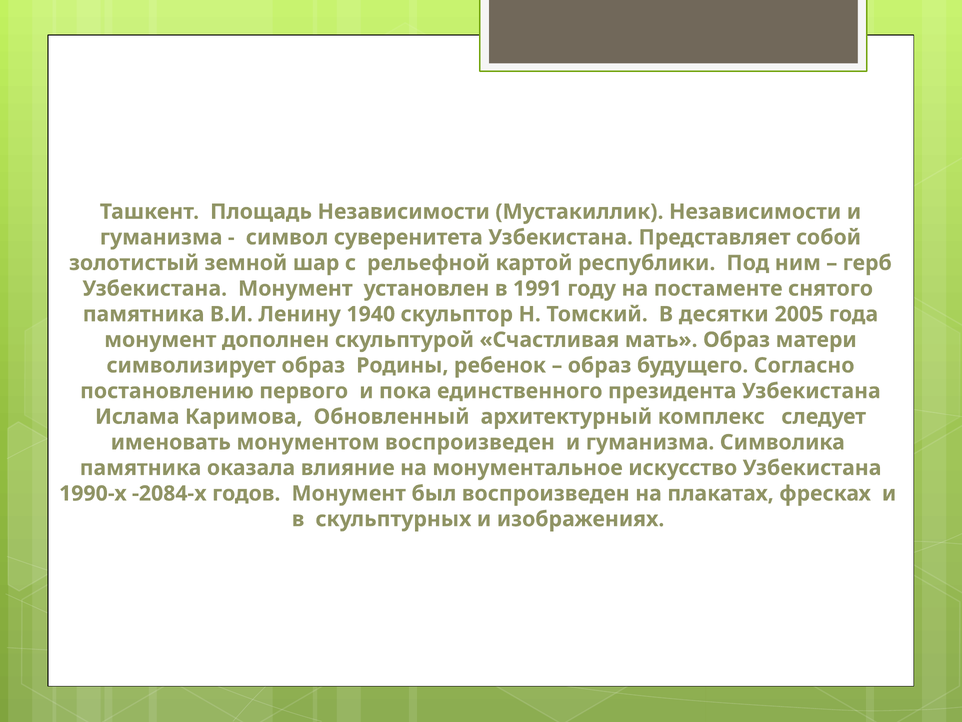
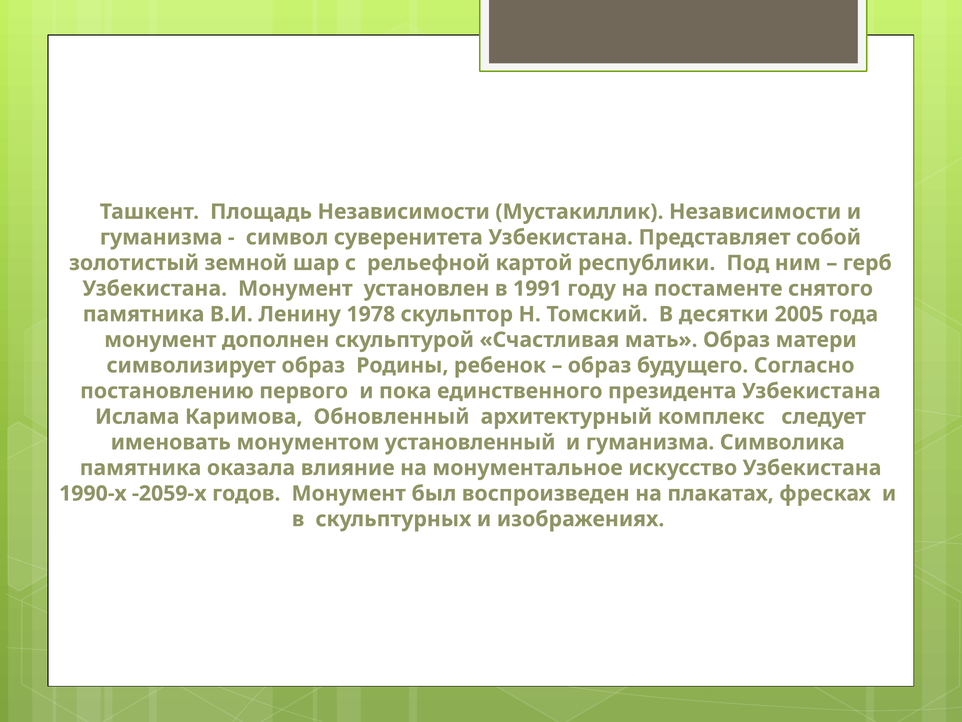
1940: 1940 -> 1978
монументом воспроизведен: воспроизведен -> установленный
-2084-х: -2084-х -> -2059-х
